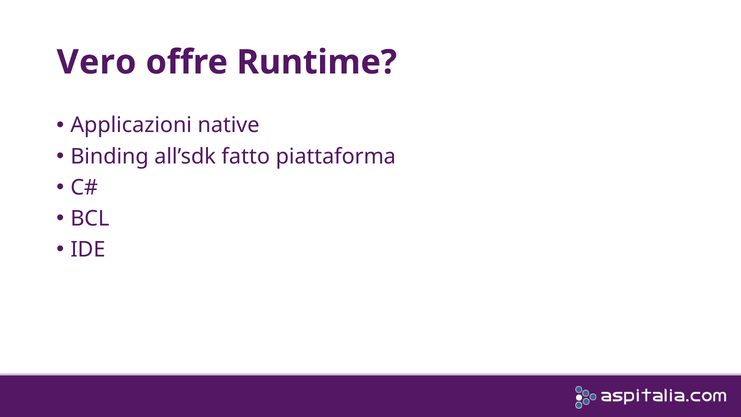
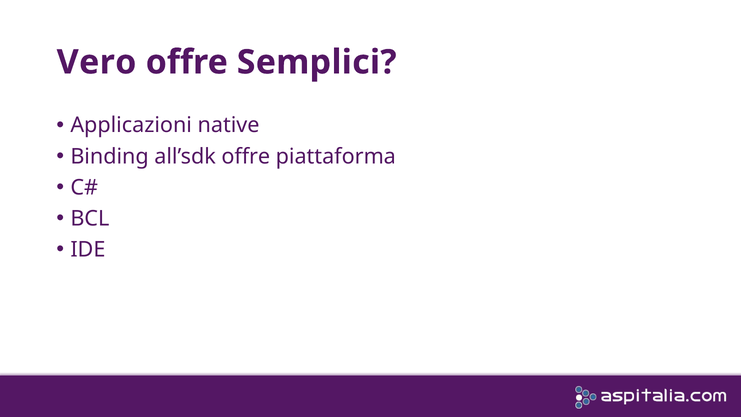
Runtime: Runtime -> Semplici
all’sdk fatto: fatto -> offre
